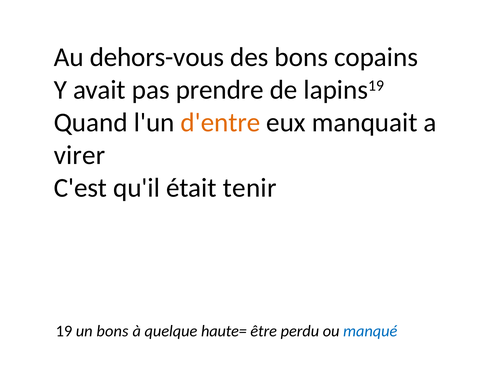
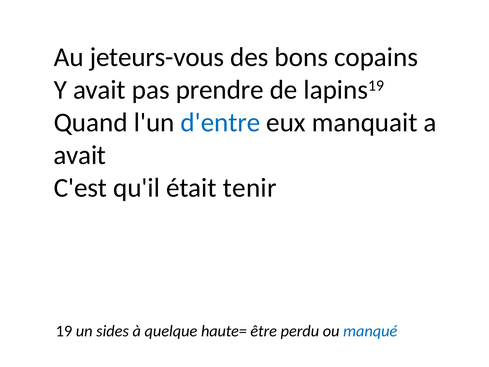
dehors-vous: dehors-vous -> jeteurs-vous
d'entre colour: orange -> blue
virer at (80, 155): virer -> avait
un bons: bons -> sides
